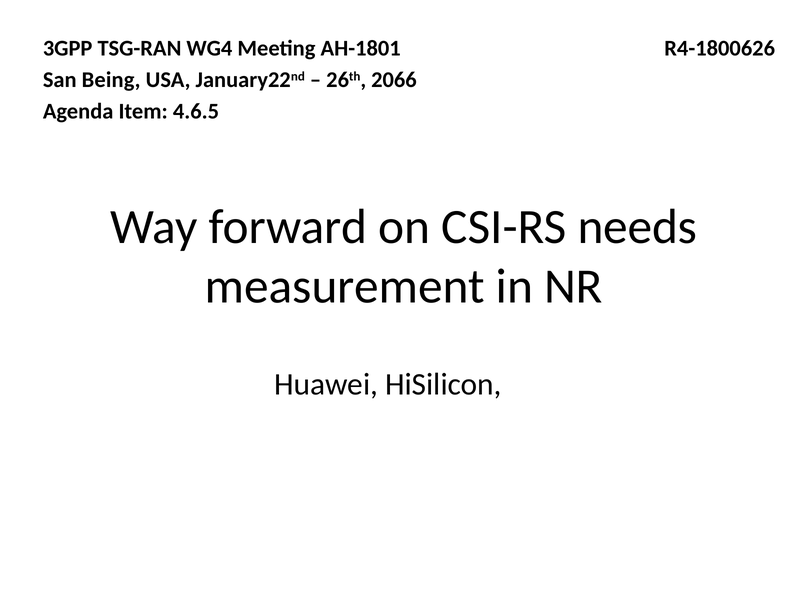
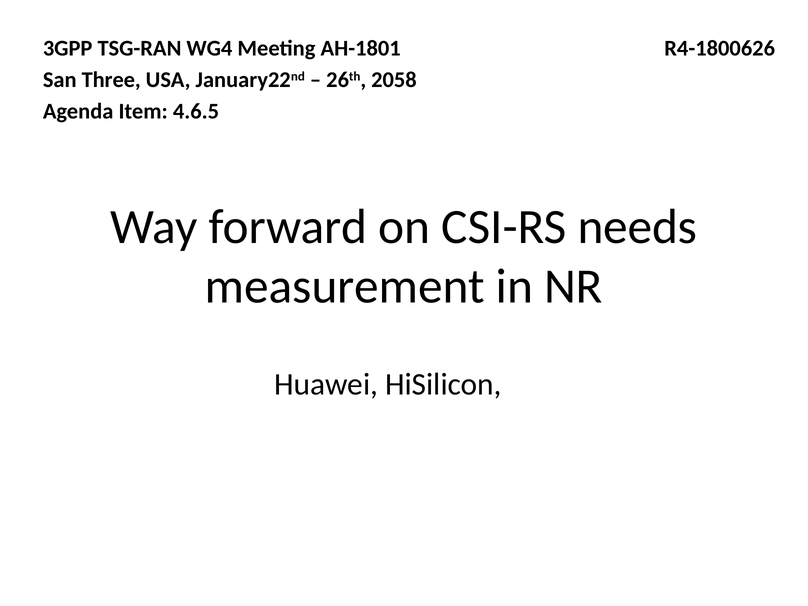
Being: Being -> Three
2066: 2066 -> 2058
